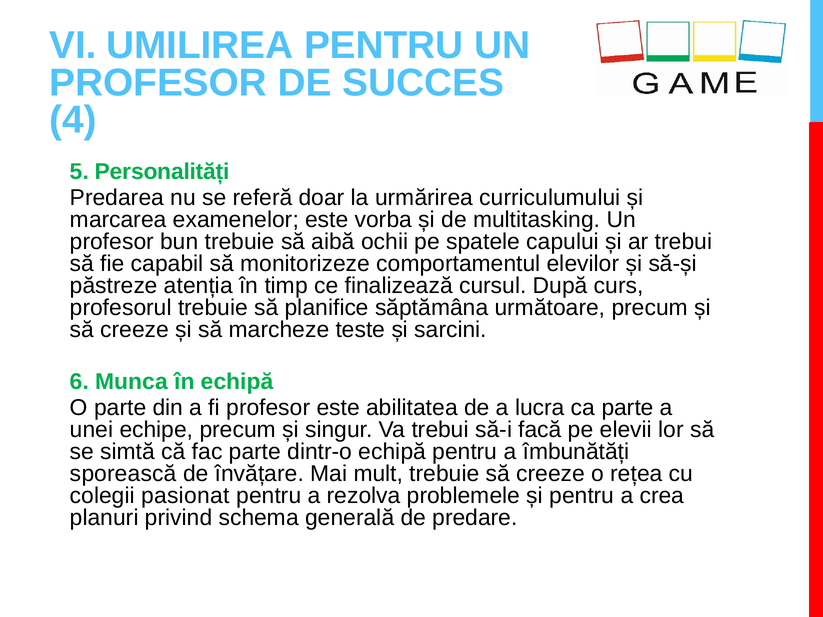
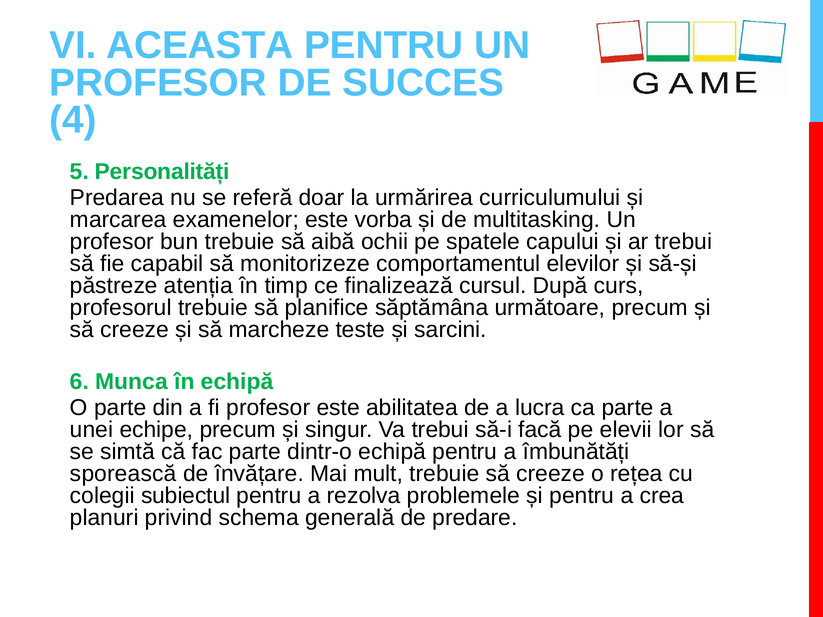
UMILIREA: UMILIREA -> ACEASTA
pasionat: pasionat -> subiectul
